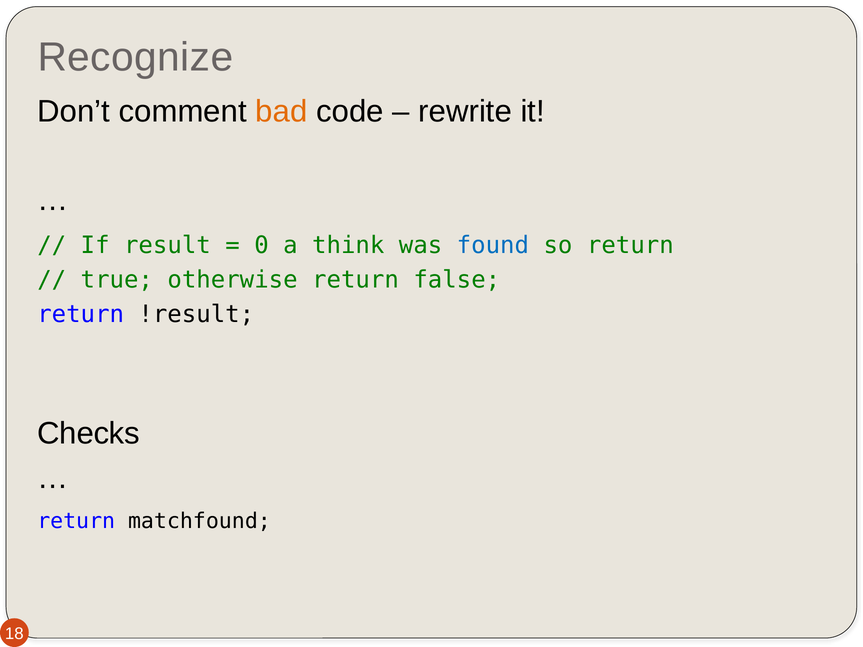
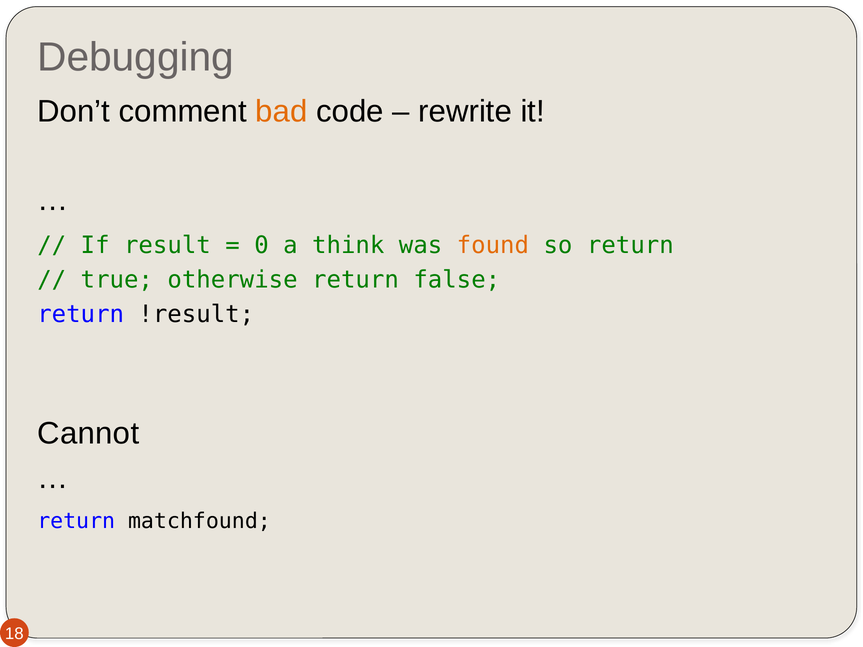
Recognize: Recognize -> Debugging
found colour: blue -> orange
Checks: Checks -> Cannot
